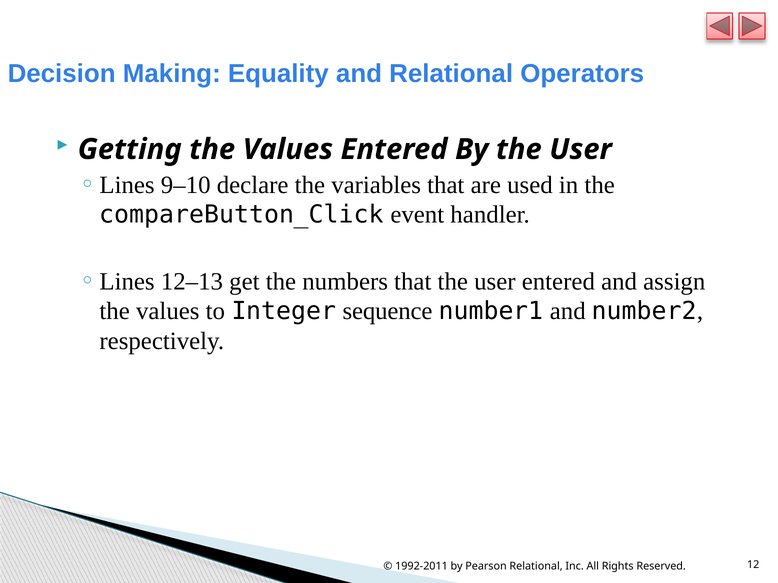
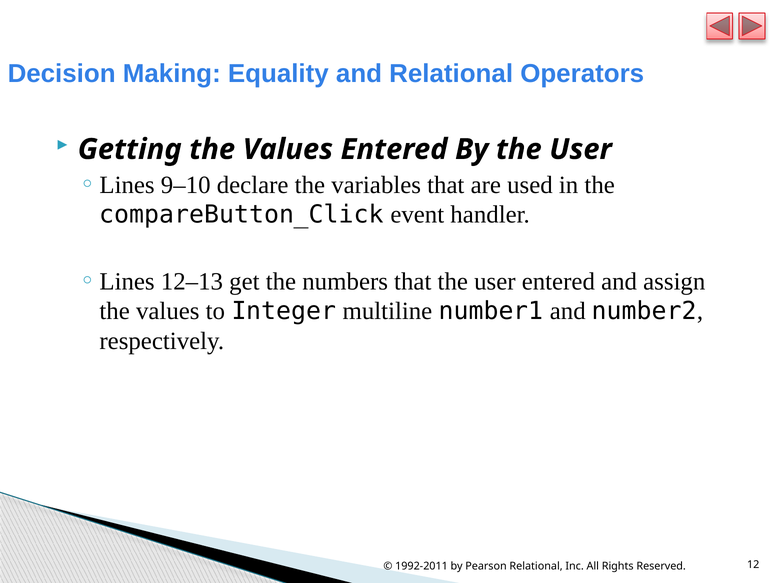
sequence: sequence -> multiline
